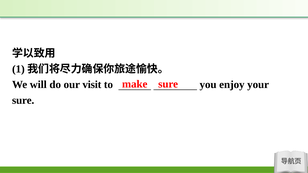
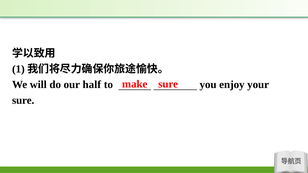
visit: visit -> half
